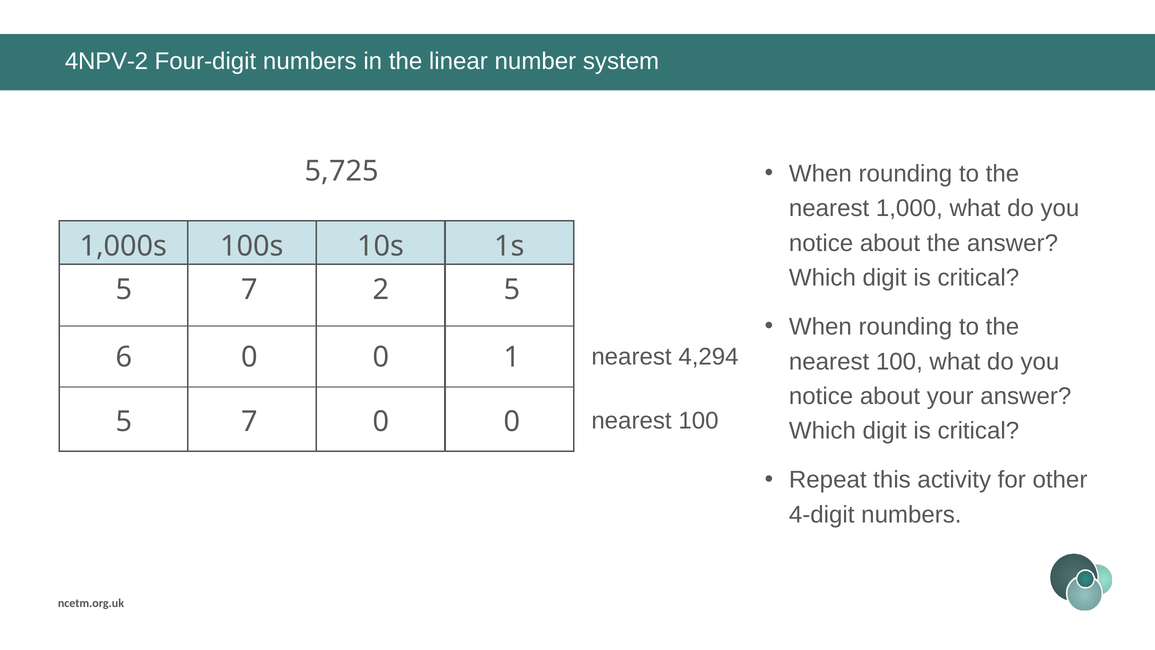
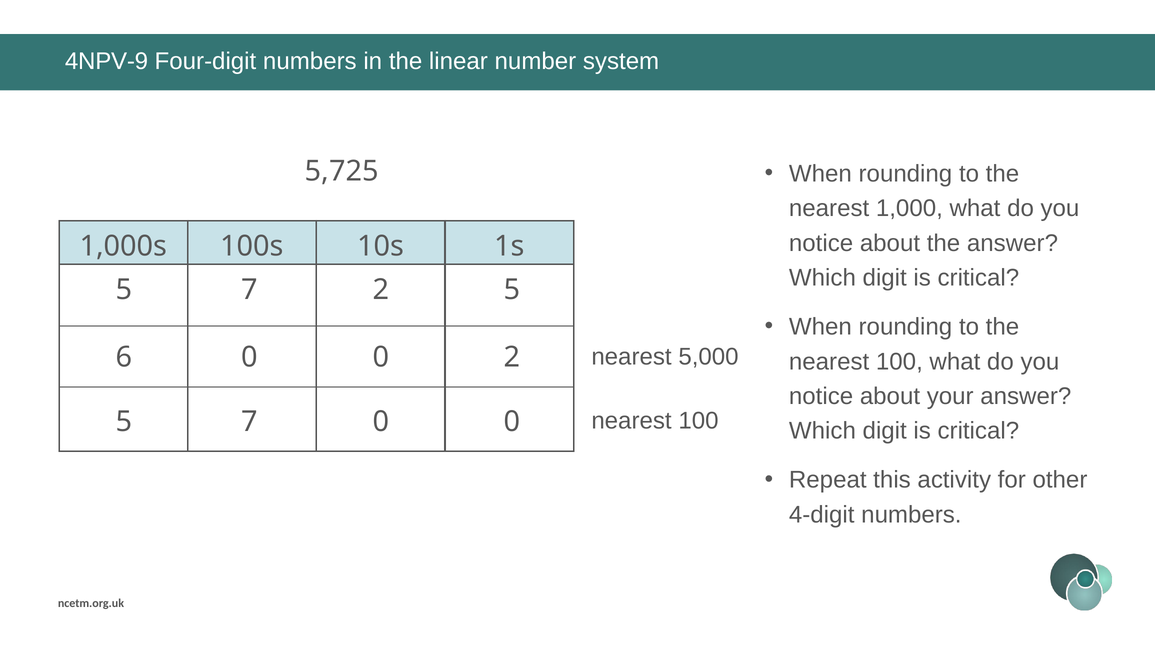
4NPV-2: 4NPV-2 -> 4NPV-9
0 1: 1 -> 2
4,294: 4,294 -> 5,000
